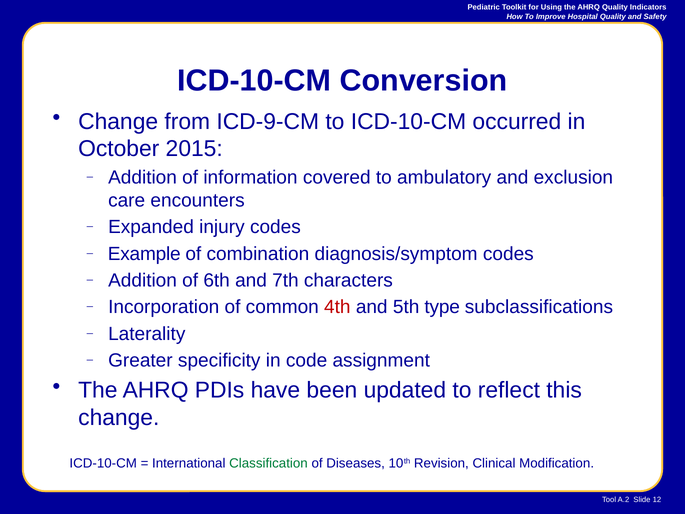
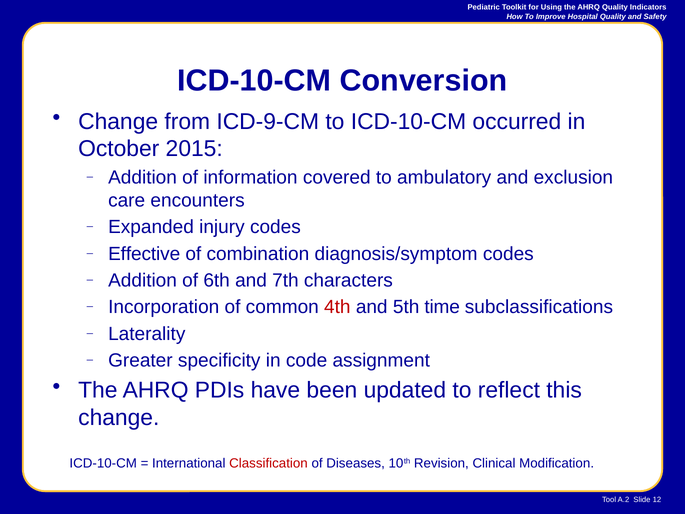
Example: Example -> Effective
type: type -> time
Classification colour: green -> red
